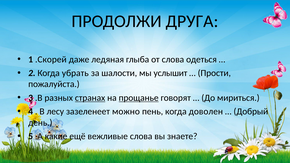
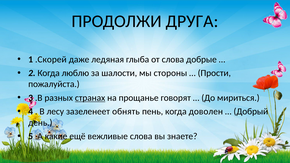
одеться: одеться -> добрые
убрать: убрать -> люблю
услышит: услышит -> стороны
прощанье underline: present -> none
можно: можно -> обнять
